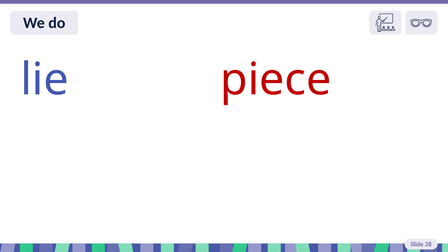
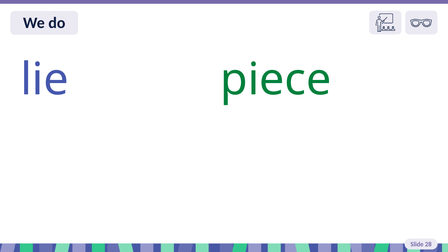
piece colour: red -> green
